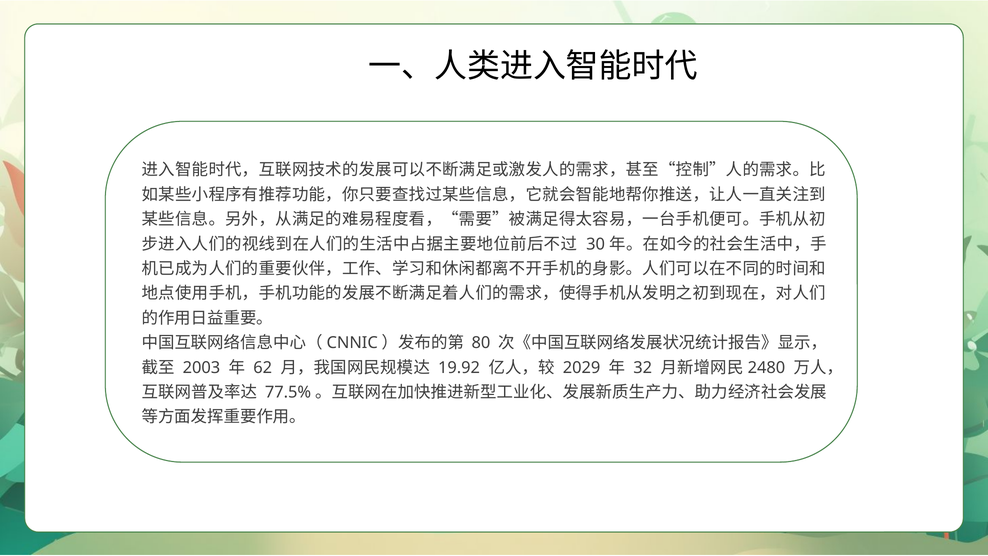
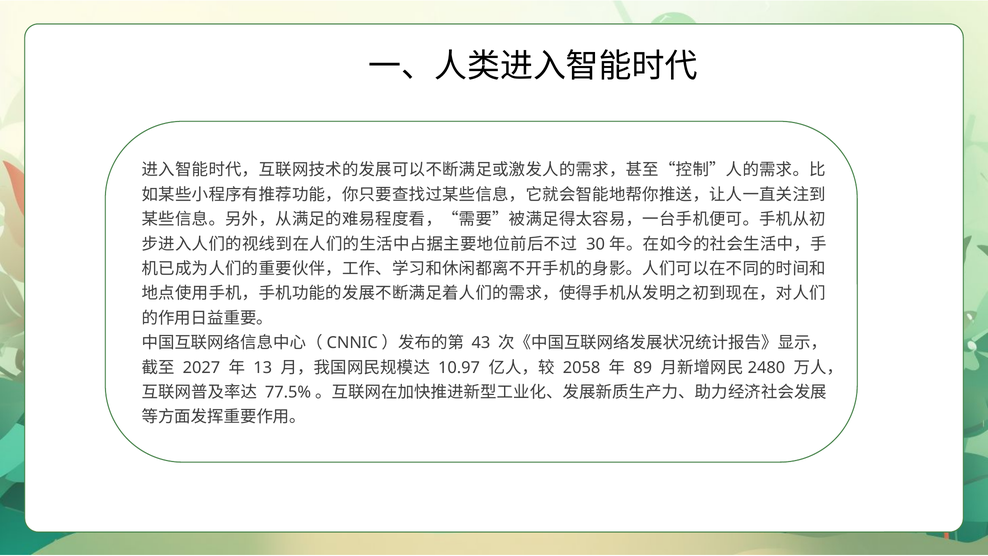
80: 80 -> 43
2003: 2003 -> 2027
62: 62 -> 13
19.92: 19.92 -> 10.97
2029: 2029 -> 2058
32: 32 -> 89
